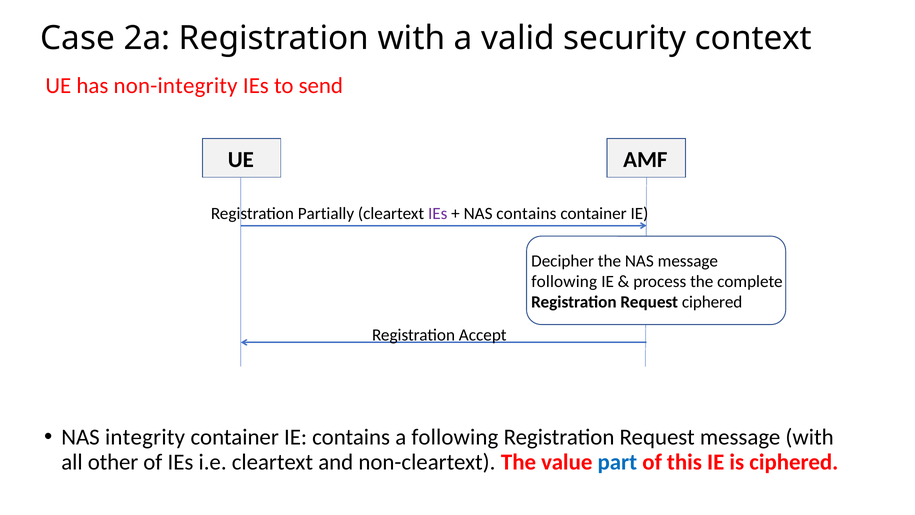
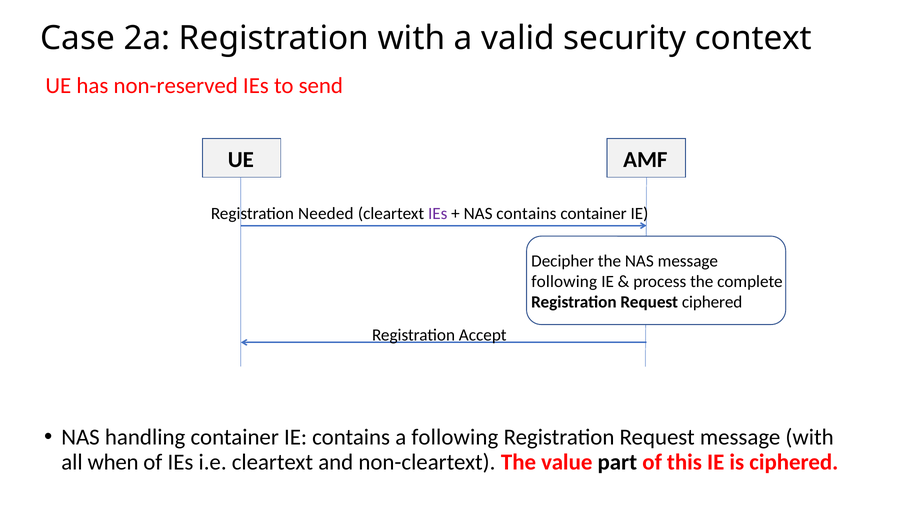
non-integrity: non-integrity -> non-reserved
Partially: Partially -> Needed
integrity: integrity -> handling
other: other -> when
part colour: blue -> black
